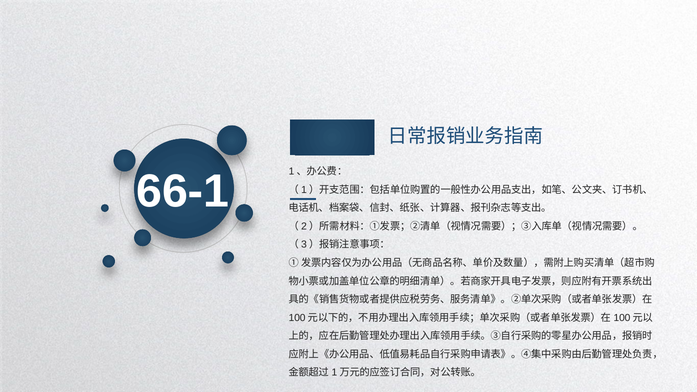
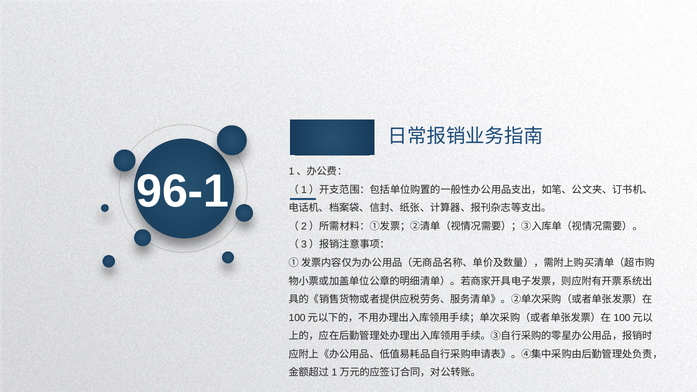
66-1: 66-1 -> 96-1
